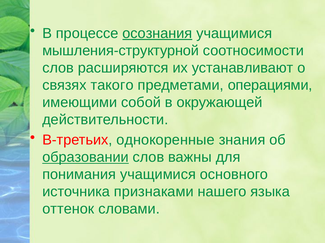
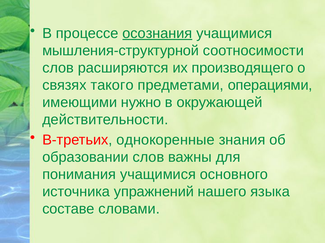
устанавливают: устанавливают -> производящего
собой: собой -> нужно
образовании underline: present -> none
признаками: признаками -> упражнений
оттенок: оттенок -> составе
